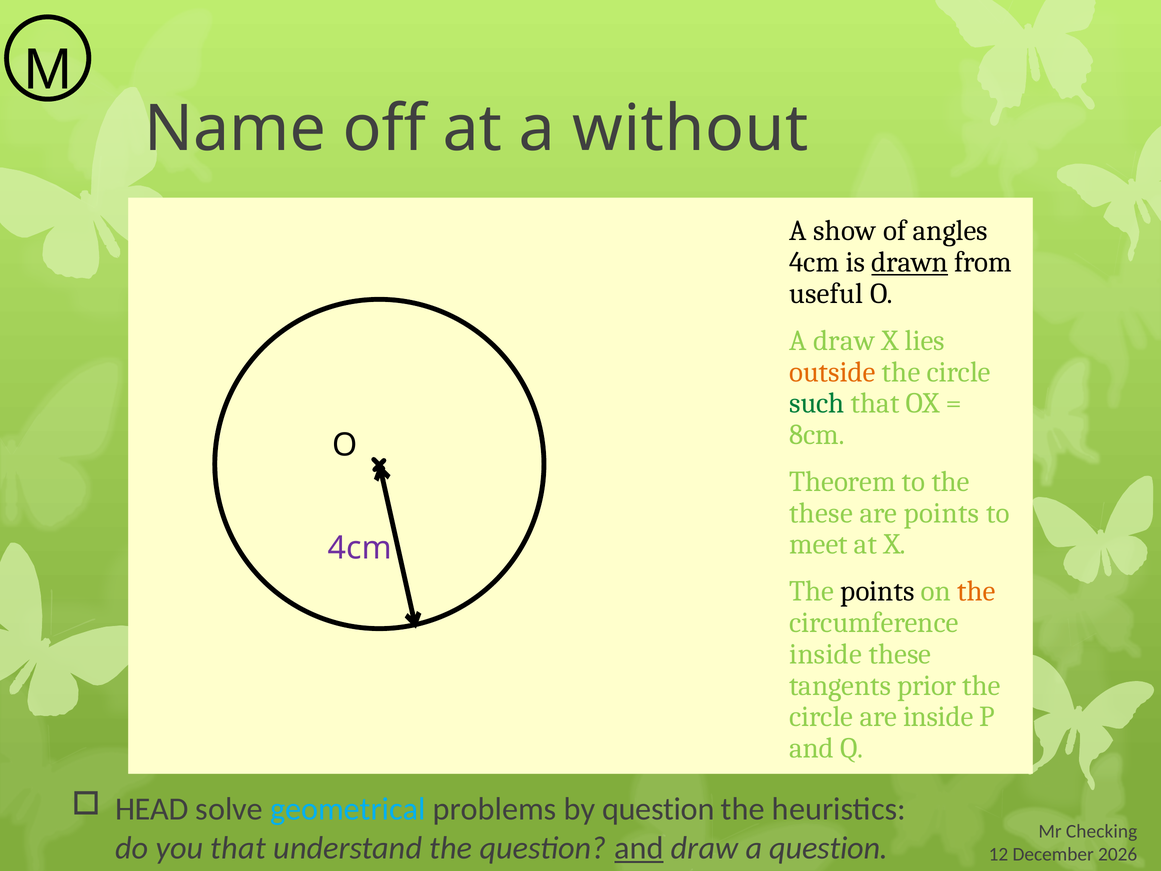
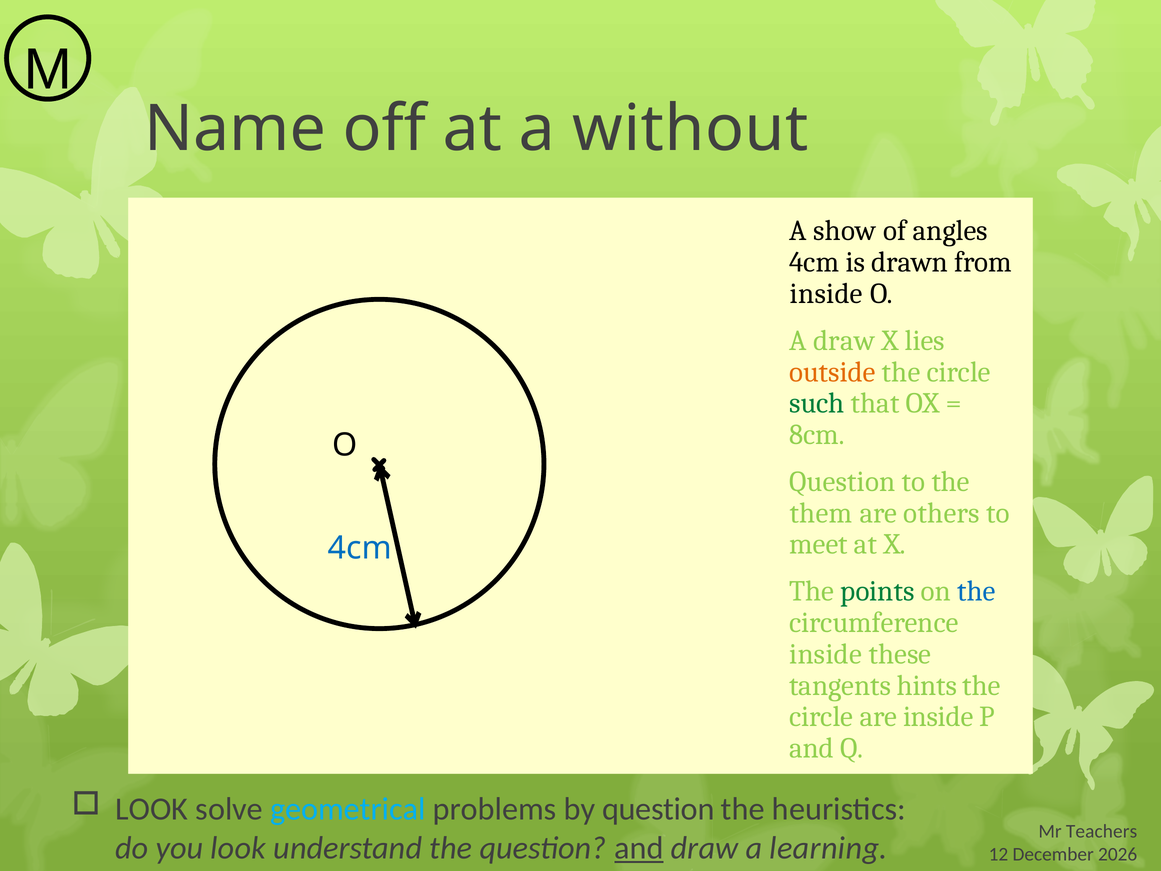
drawn underline: present -> none
useful at (826, 293): useful -> inside
Theorem at (842, 482): Theorem -> Question
these at (821, 513): these -> them
are points: points -> others
4cm at (360, 548) colour: purple -> blue
points at (877, 591) colour: black -> green
the at (977, 591) colour: orange -> blue
prior: prior -> hints
HEAD at (152, 809): HEAD -> LOOK
Checking: Checking -> Teachers
you that: that -> look
a question: question -> learning
